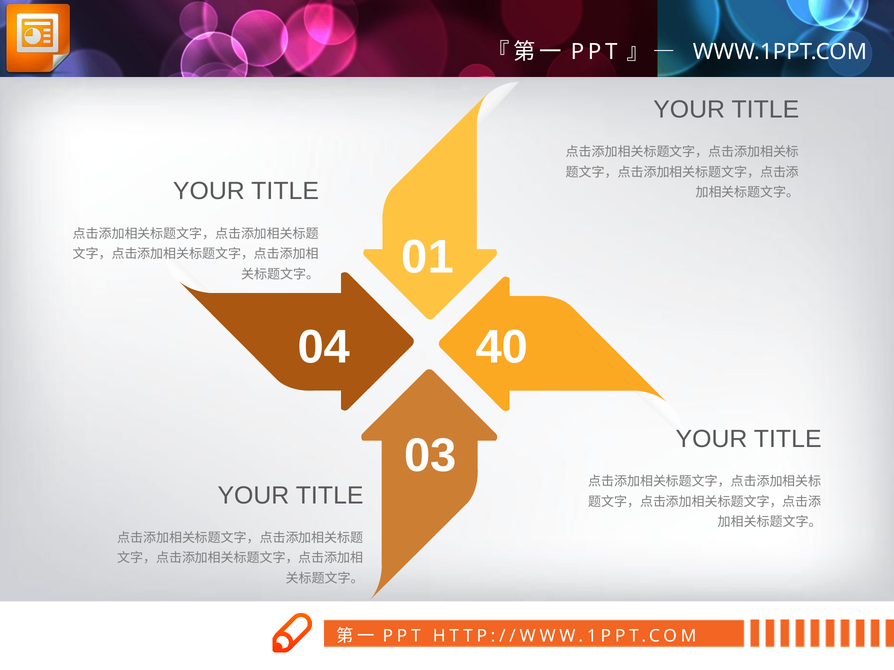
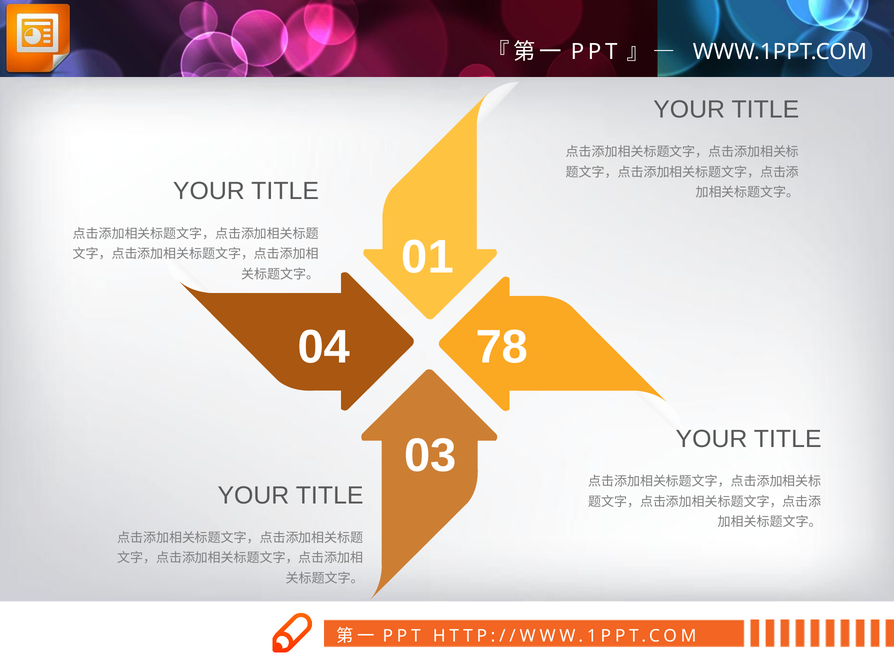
40: 40 -> 78
